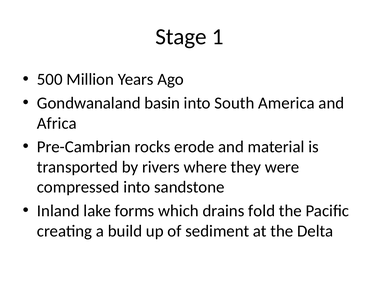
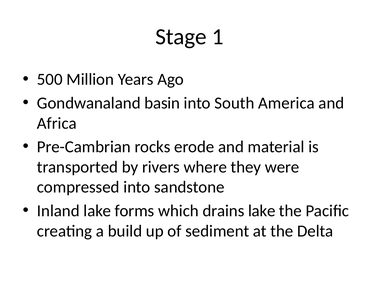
drains fold: fold -> lake
